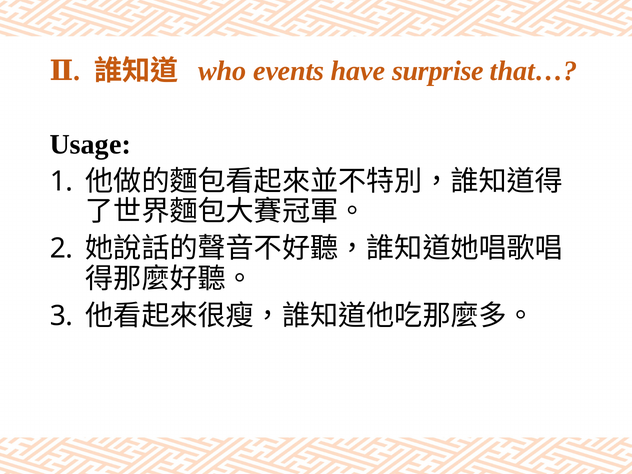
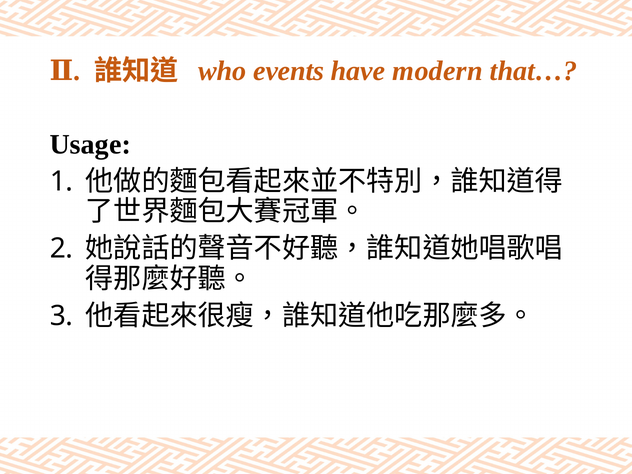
surprise: surprise -> modern
